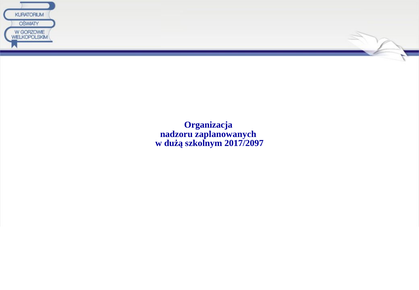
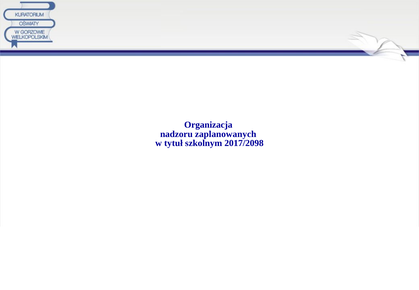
dużą: dużą -> tytuł
2017/2097: 2017/2097 -> 2017/2098
